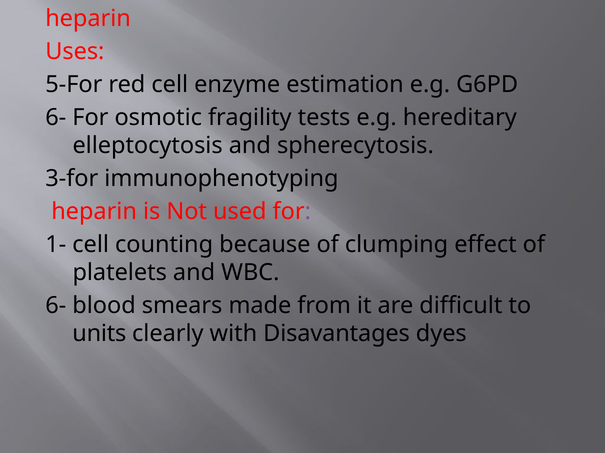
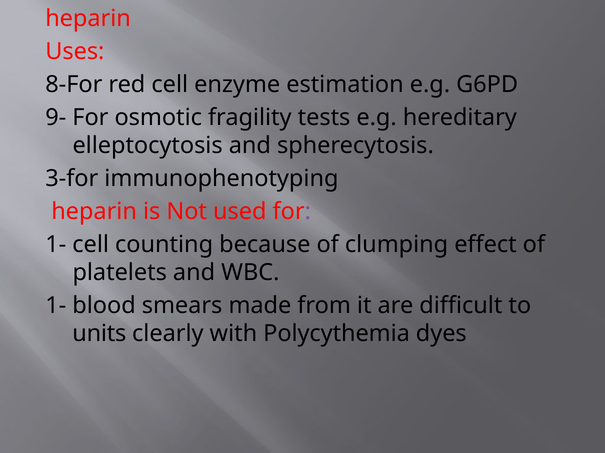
5-For: 5-For -> 8-For
6- at (56, 118): 6- -> 9-
6- at (56, 306): 6- -> 1-
Disavantages: Disavantages -> Polycythemia
